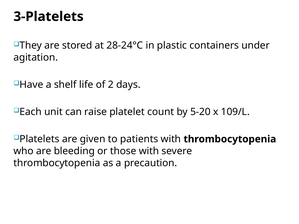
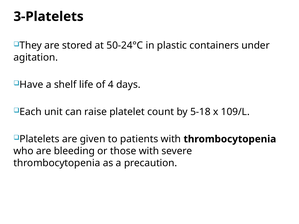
28-24°C: 28-24°C -> 50-24°C
2: 2 -> 4
5-20: 5-20 -> 5-18
